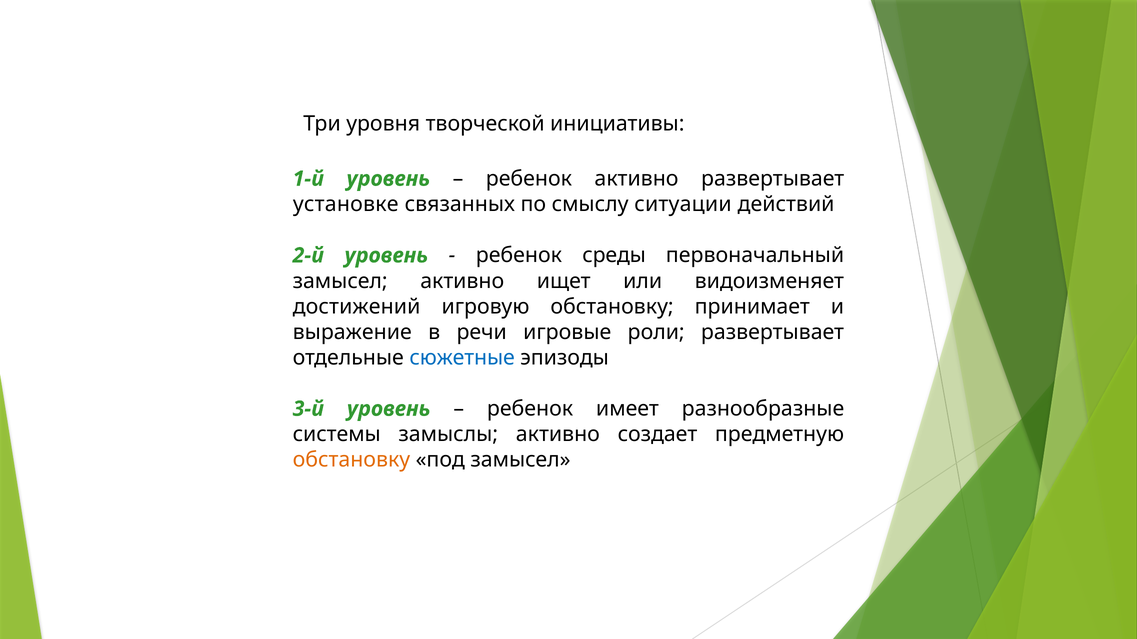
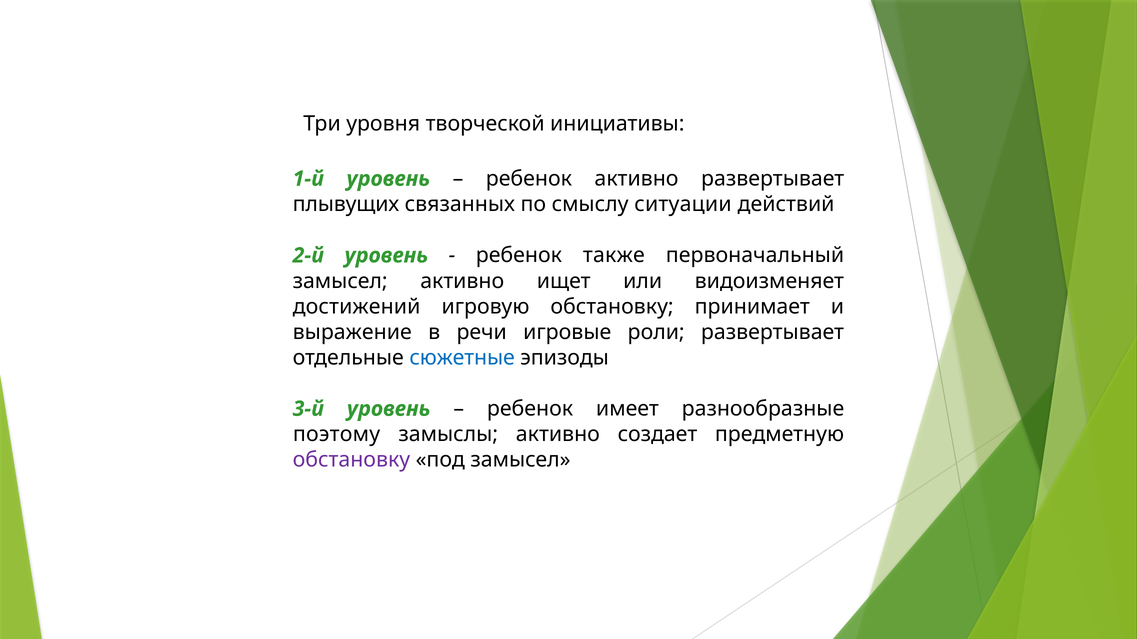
установке: установке -> плывущих
среды: среды -> также
системы: системы -> поэтому
обстановку at (351, 460) colour: orange -> purple
